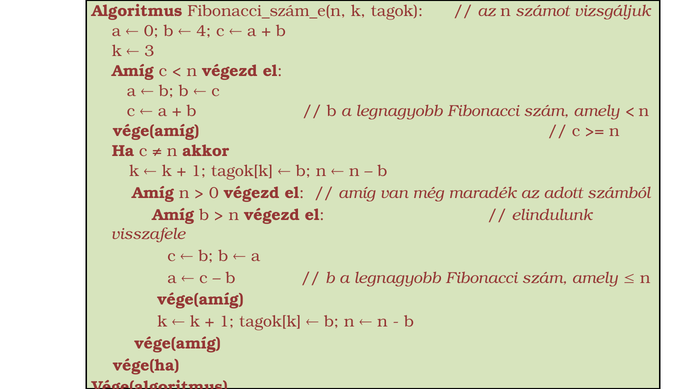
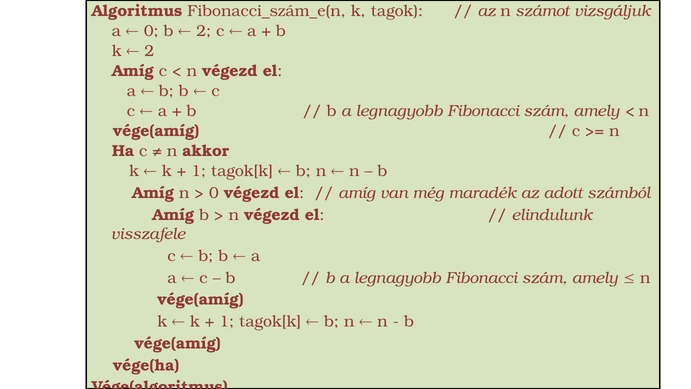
4 at (204, 31): 4 -> 2
3 at (149, 51): 3 -> 2
